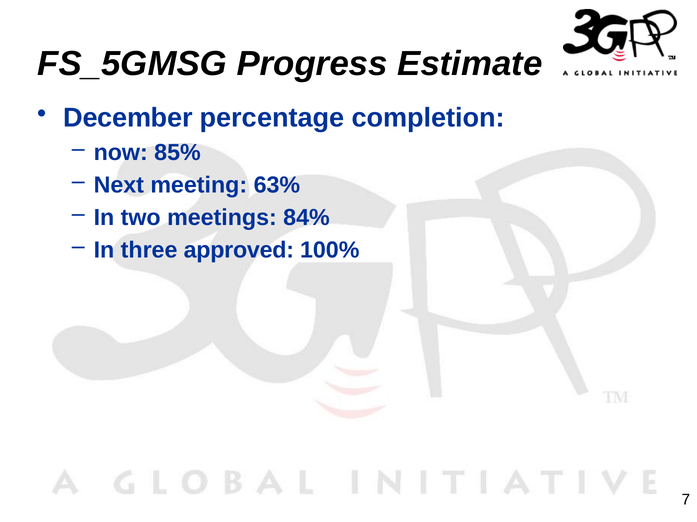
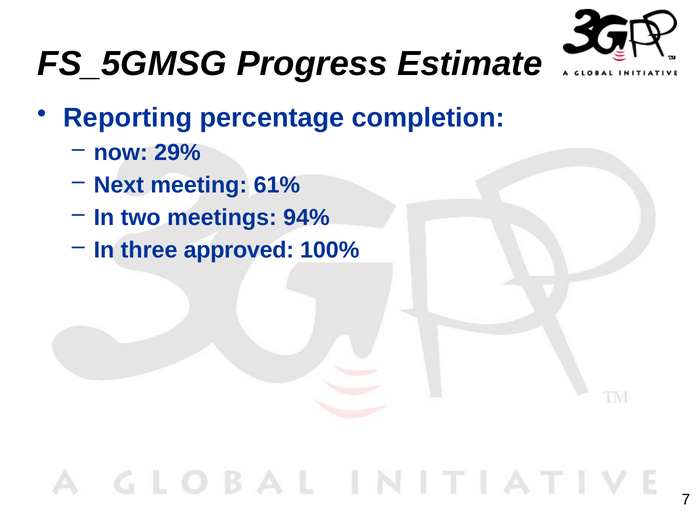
December: December -> Reporting
85%: 85% -> 29%
63%: 63% -> 61%
84%: 84% -> 94%
